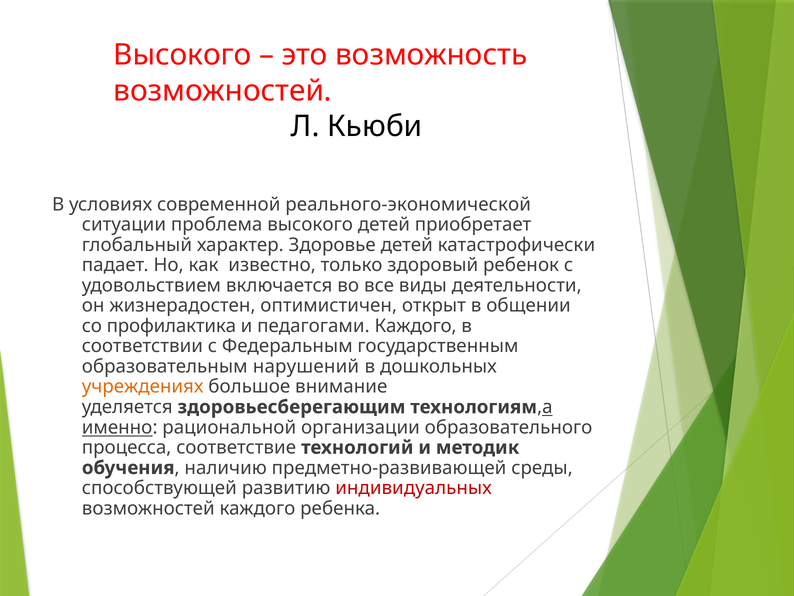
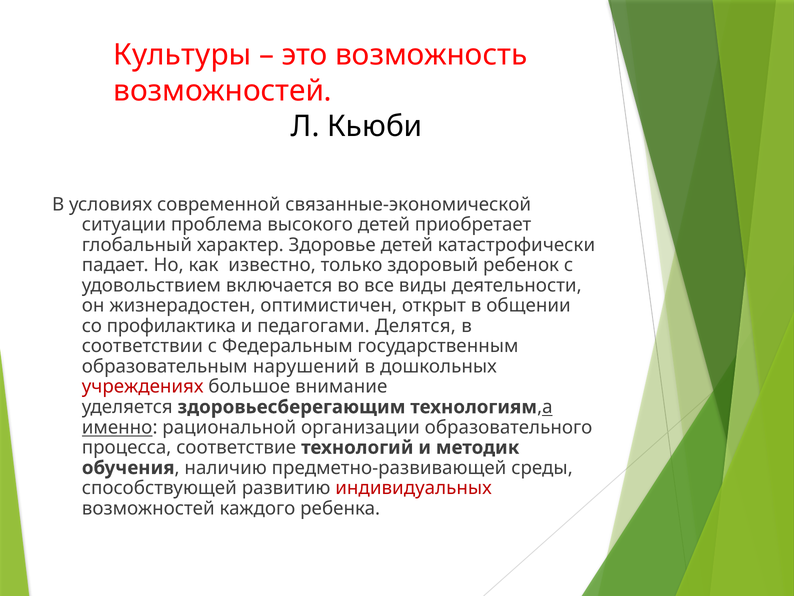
Высокого at (182, 55): Высокого -> Культуры
реального-экономической: реального-экономической -> связанные-экономической
педагогами Каждого: Каждого -> Делятся
учреждениях colour: orange -> red
